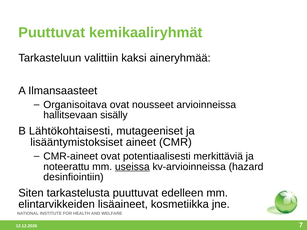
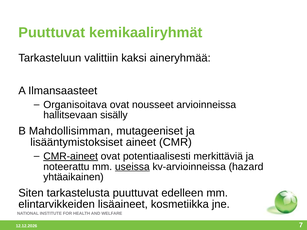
Lähtökohtaisesti: Lähtökohtaisesti -> Mahdollisimman
CMR-aineet underline: none -> present
desinfiointiin: desinfiointiin -> yhtäaikainen
